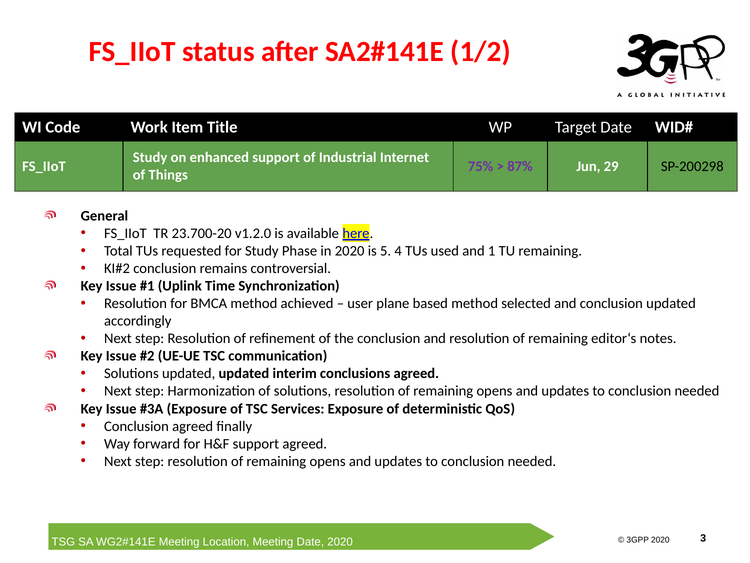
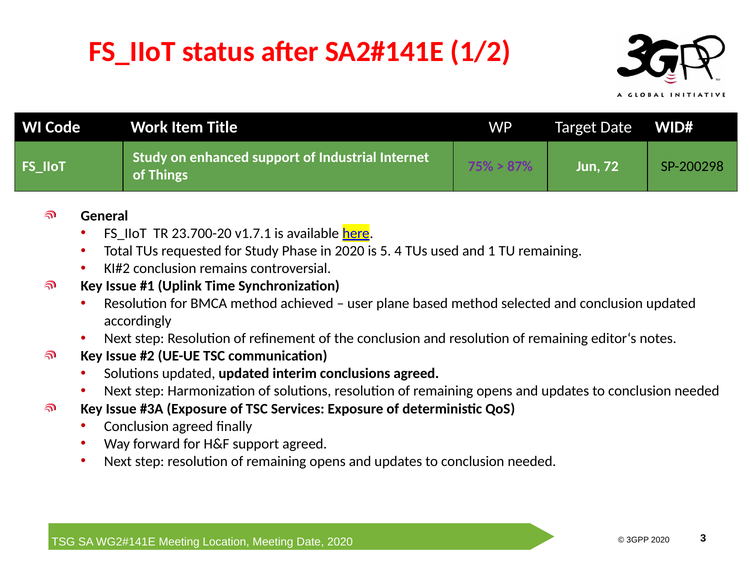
29: 29 -> 72
v1.2.0: v1.2.0 -> v1.7.1
